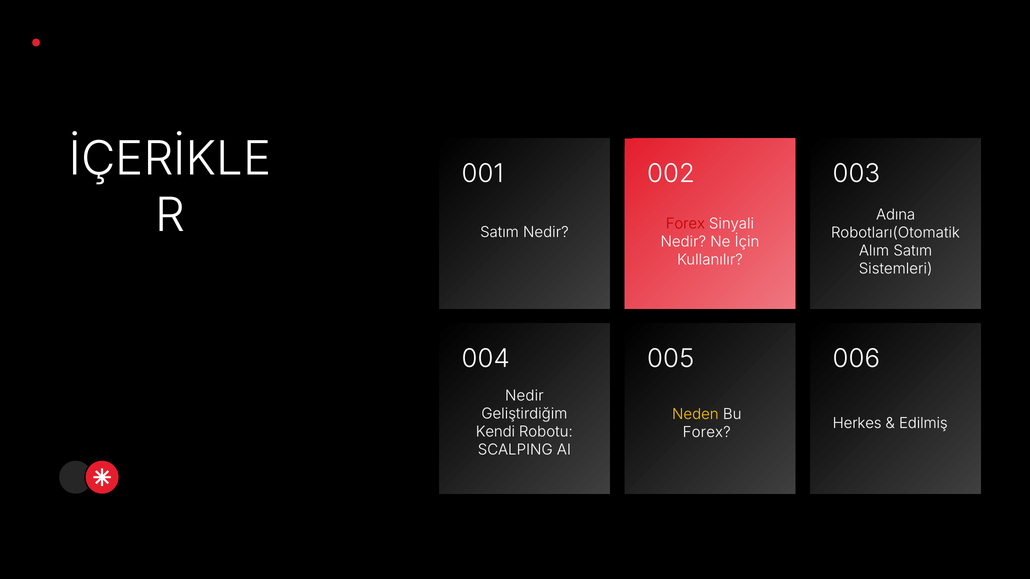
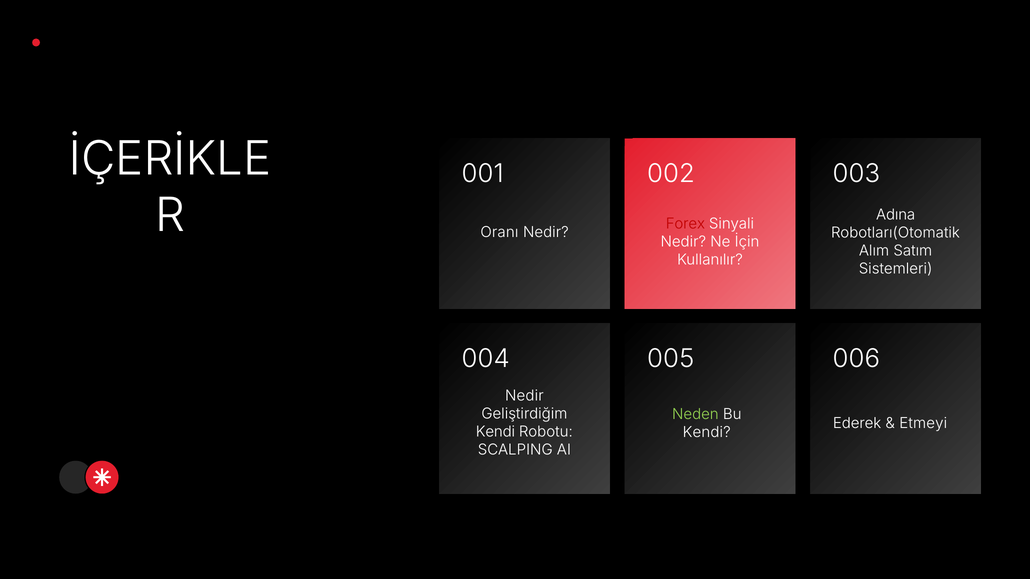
Satım at (499, 232): Satım -> Oranı
Neden colour: yellow -> light green
Herkes: Herkes -> Ederek
Edilmiş: Edilmiş -> Etmeyi
Forex at (707, 432): Forex -> Kendi
